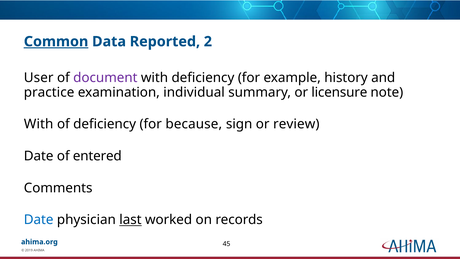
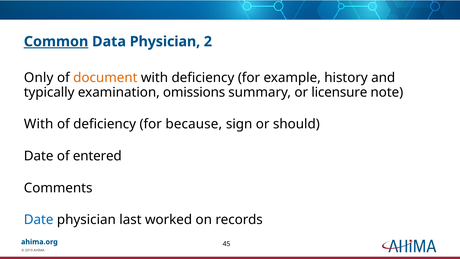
Data Reported: Reported -> Physician
User: User -> Only
document colour: purple -> orange
practice: practice -> typically
individual: individual -> omissions
review: review -> should
last underline: present -> none
